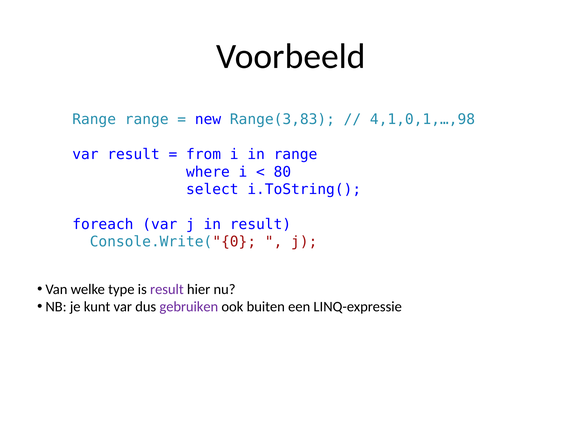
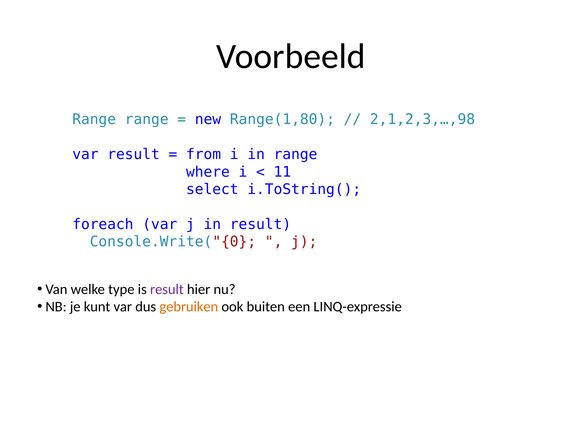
Range(3,83: Range(3,83 -> Range(1,80
4,1,0,1,…,98: 4,1,0,1,…,98 -> 2,1,2,3,…,98
80: 80 -> 11
gebruiken colour: purple -> orange
